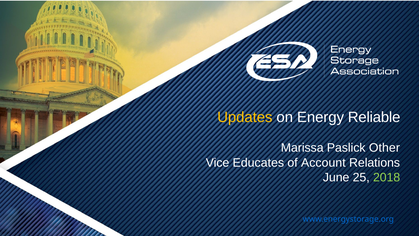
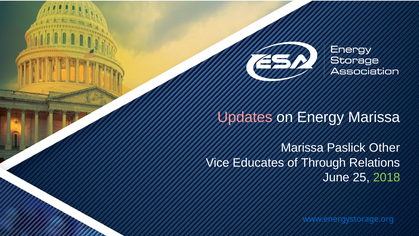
Updates colour: yellow -> pink
Energy Reliable: Reliable -> Marissa
Account: Account -> Through
